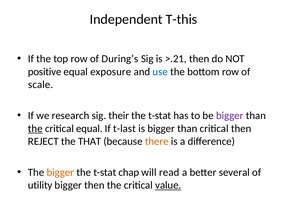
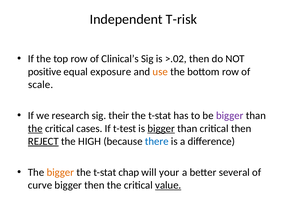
T-this: T-this -> T-risk
During’s: During’s -> Clinical’s
>.21: >.21 -> >.02
use colour: blue -> orange
critical equal: equal -> cases
t-last: t-last -> t-test
bigger at (161, 129) underline: none -> present
REJECT underline: none -> present
THAT: THAT -> HIGH
there colour: orange -> blue
read: read -> your
utility: utility -> curve
